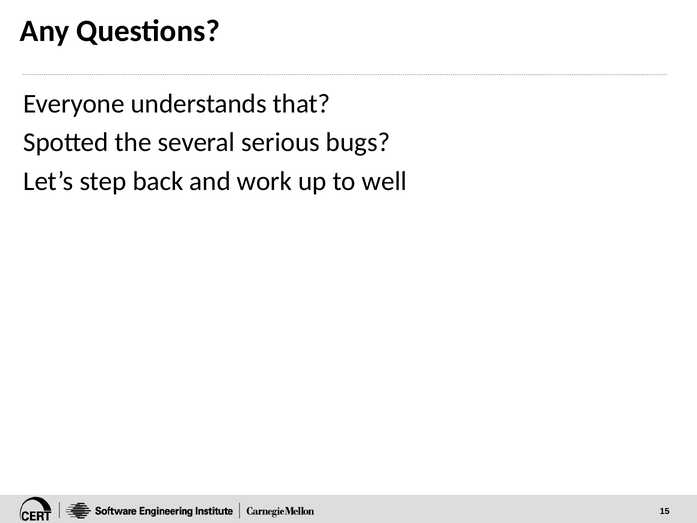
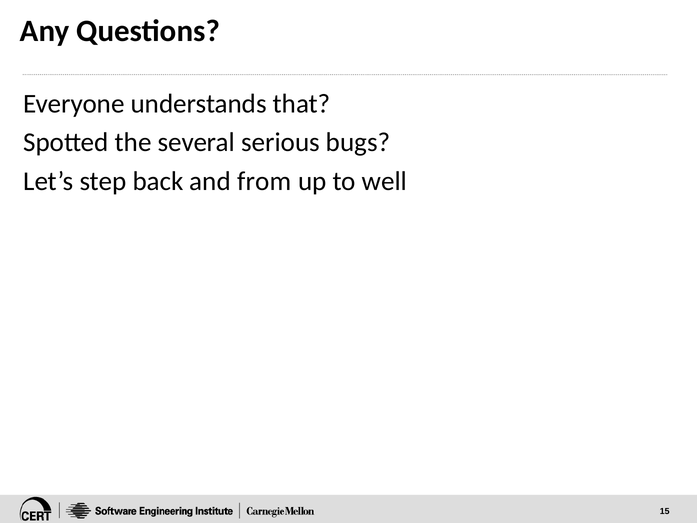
work: work -> from
